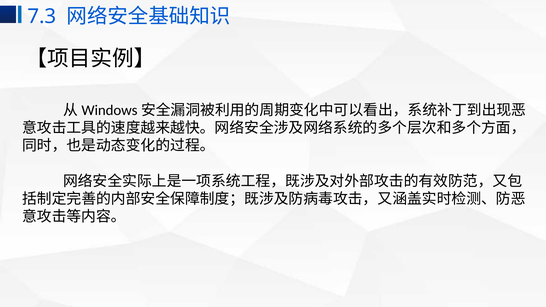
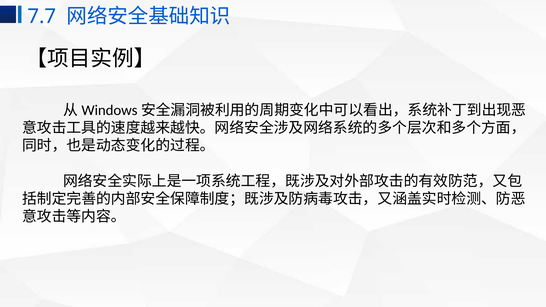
7.3: 7.3 -> 7.7
